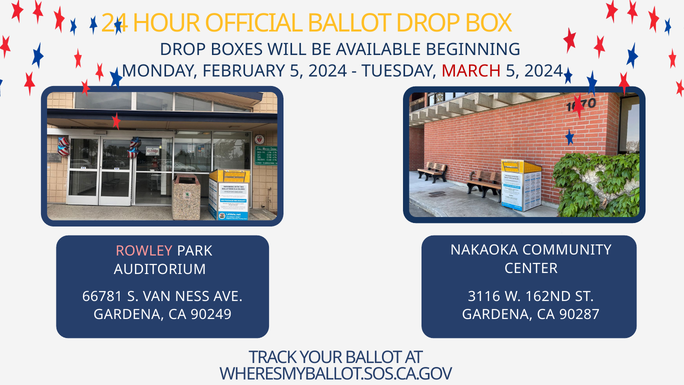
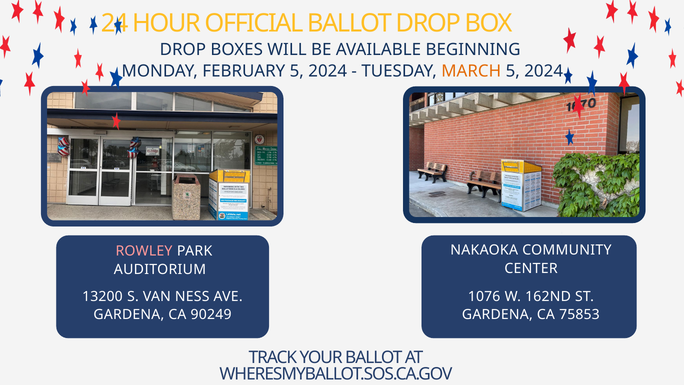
MARCH colour: red -> orange
66781: 66781 -> 13200
3116: 3116 -> 1076
90287: 90287 -> 75853
